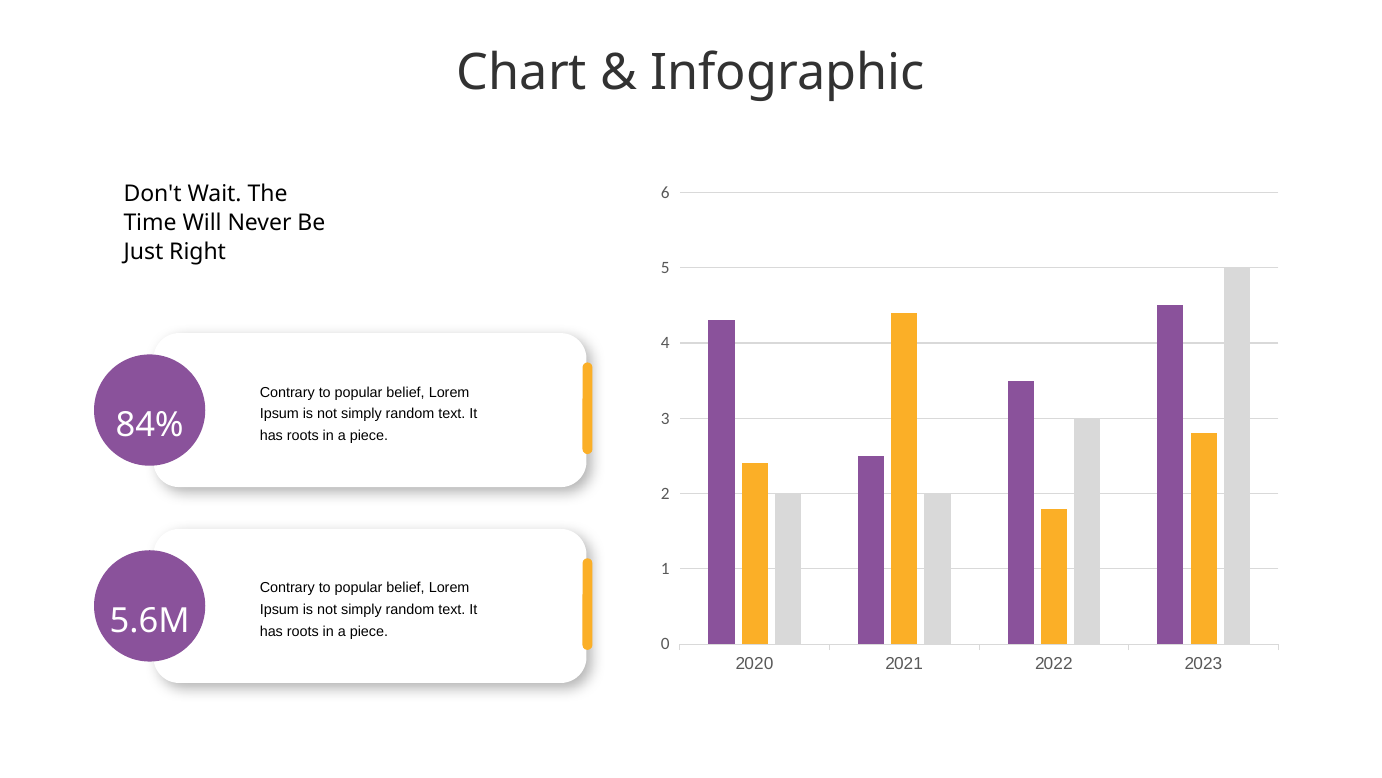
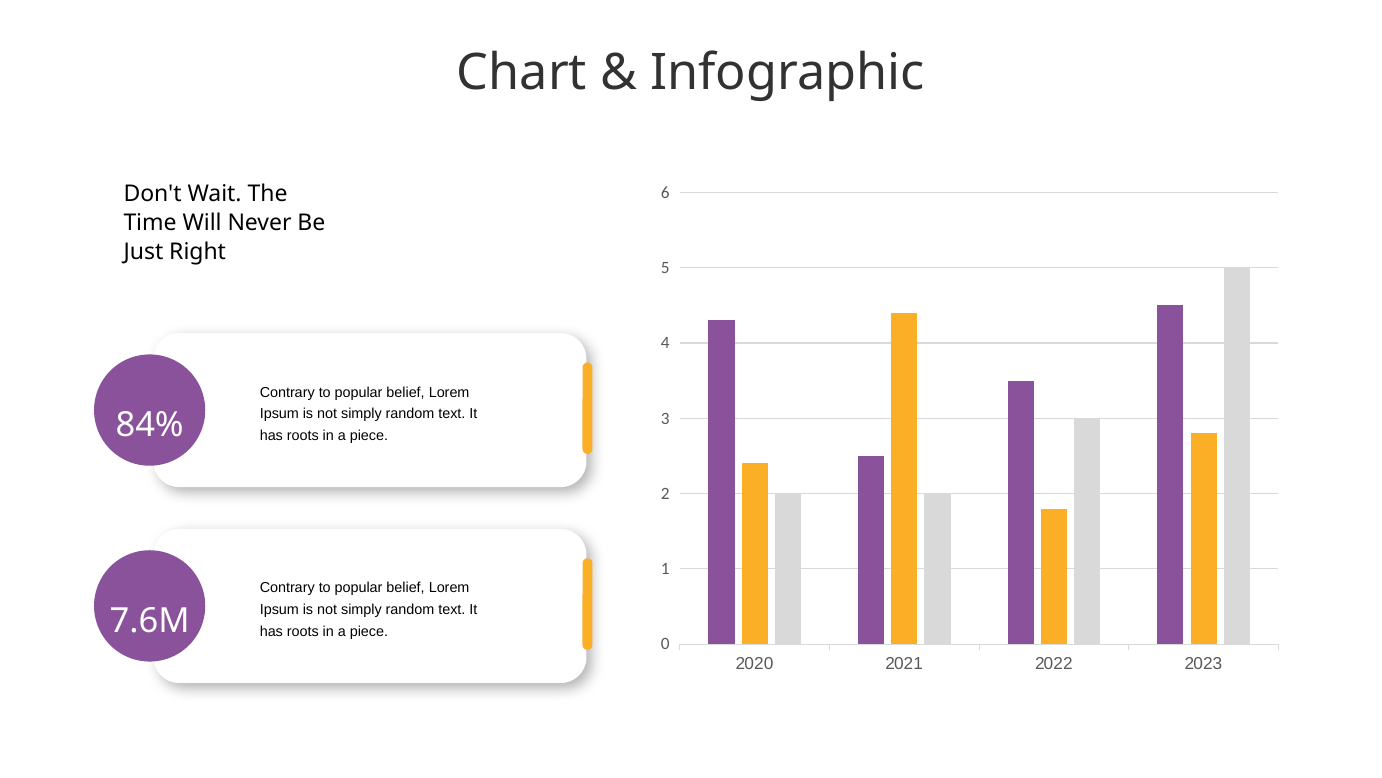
5.6M: 5.6M -> 7.6M
